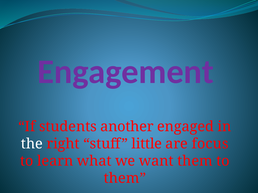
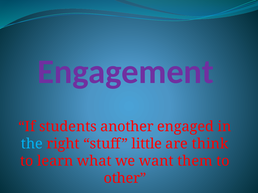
the colour: white -> light blue
focus: focus -> think
them at (125, 179): them -> other
